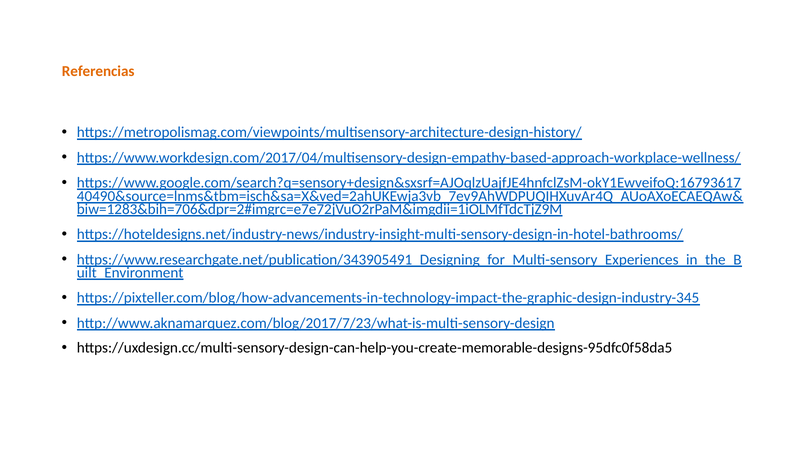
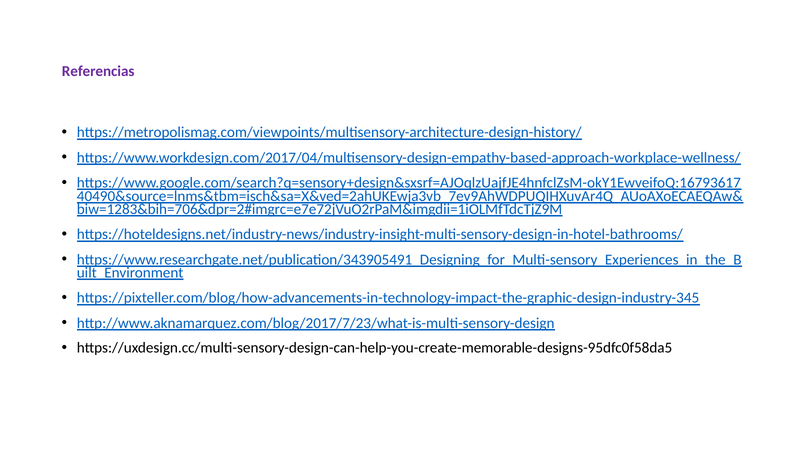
Referencias colour: orange -> purple
